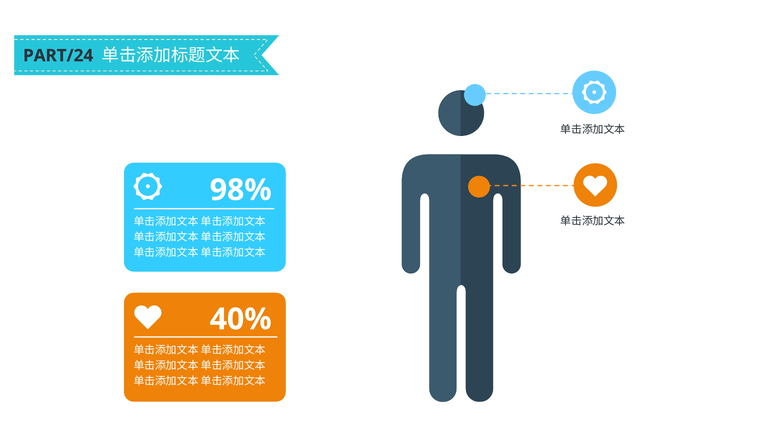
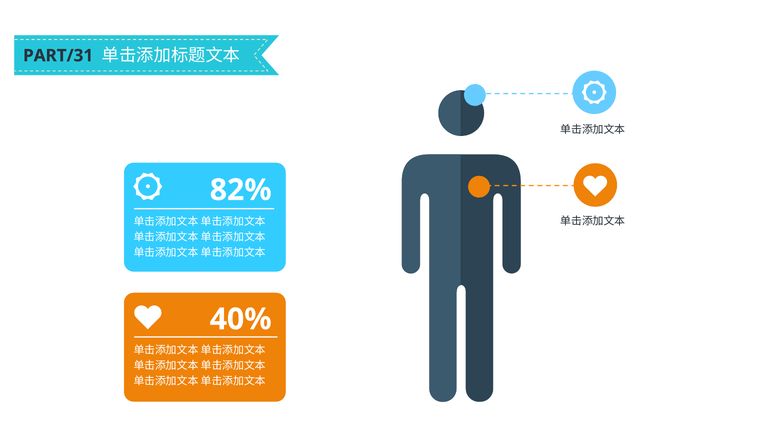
PART/24: PART/24 -> PART/31
98%: 98% -> 82%
